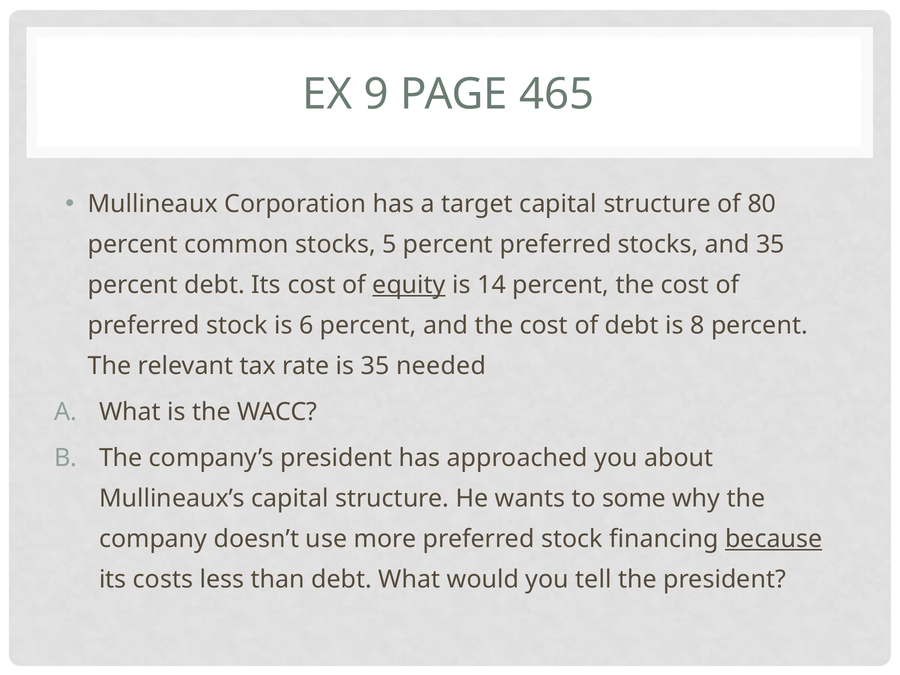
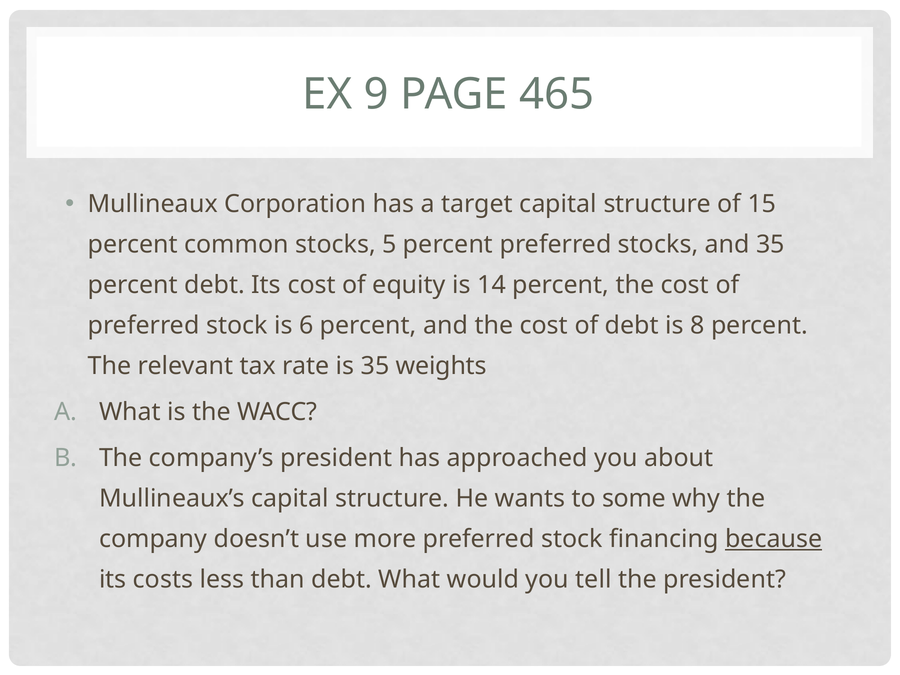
80: 80 -> 15
equity underline: present -> none
needed: needed -> weights
